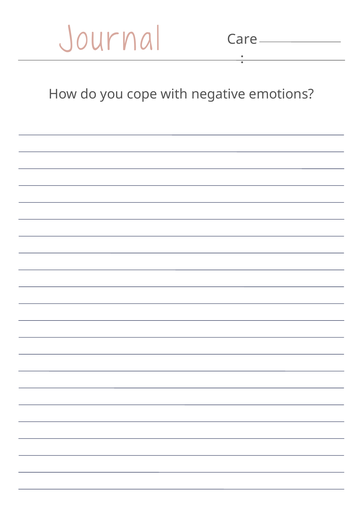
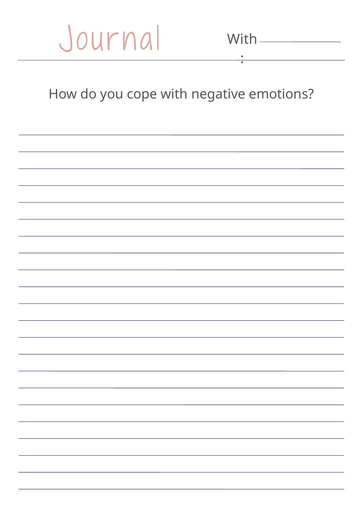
Care at (242, 39): Care -> With
